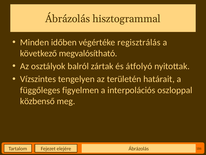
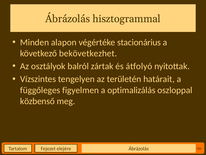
időben: időben -> alapon
regisztrálás: regisztrálás -> stacionárius
megvalósítható: megvalósítható -> bekövetkezhet
interpolációs: interpolációs -> optimalizálás
